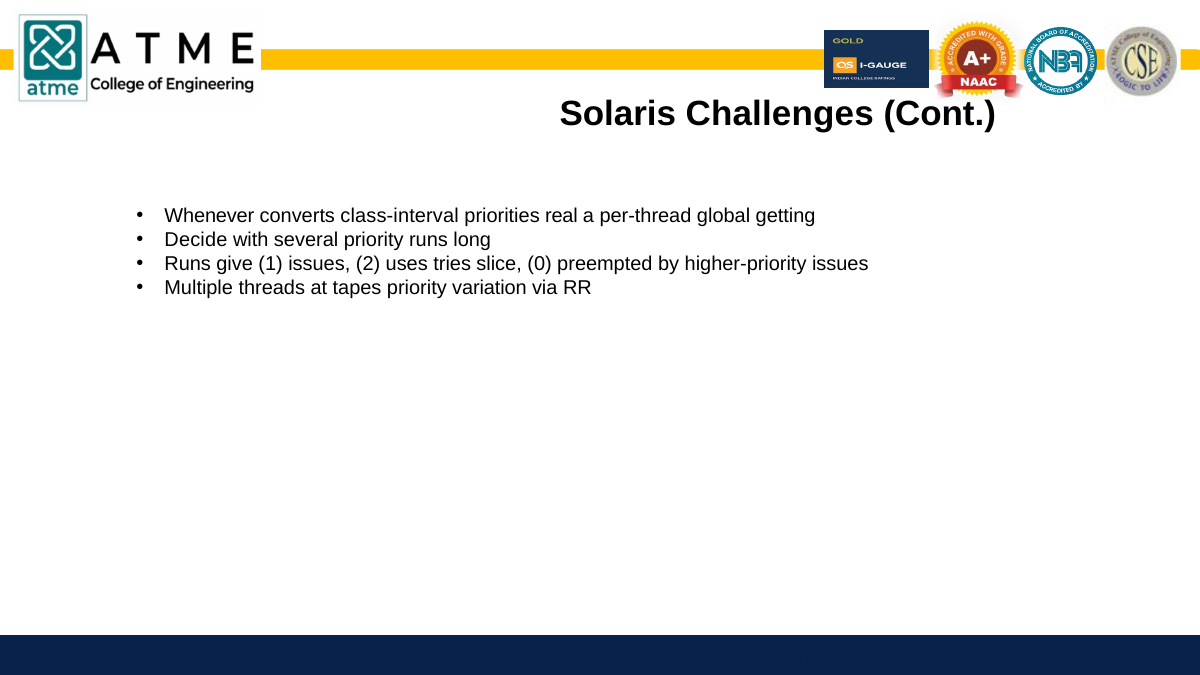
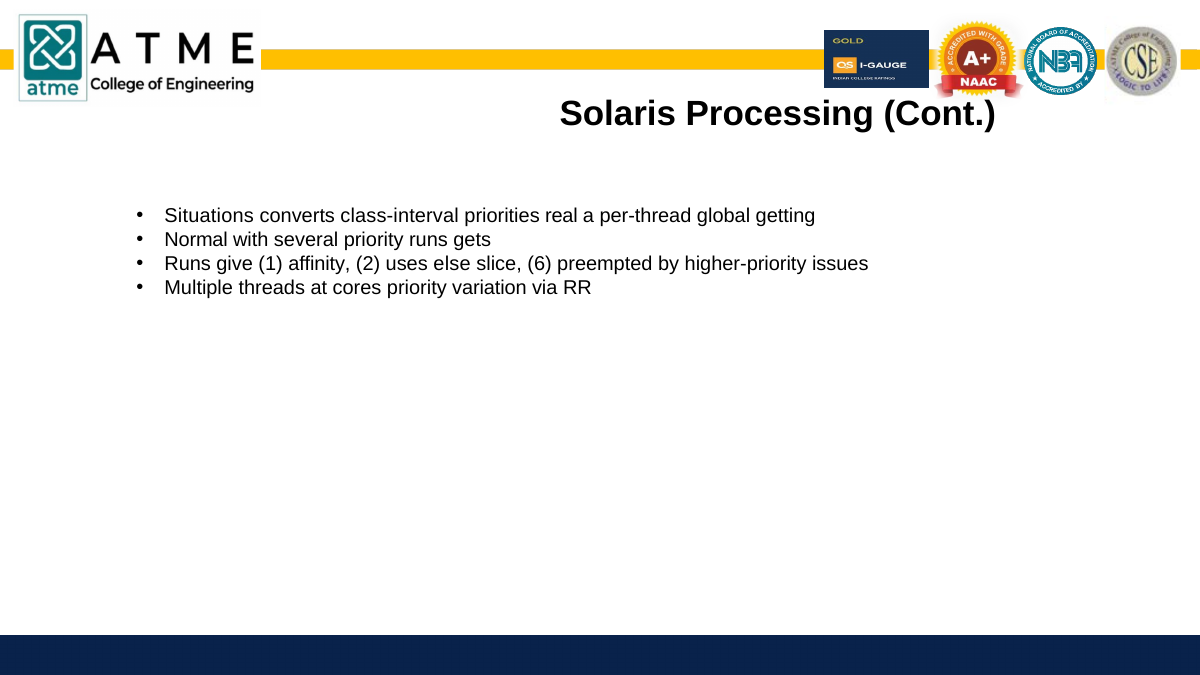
Challenges: Challenges -> Processing
Whenever: Whenever -> Situations
Decide: Decide -> Normal
long: long -> gets
1 issues: issues -> affinity
tries: tries -> else
0: 0 -> 6
tapes: tapes -> cores
